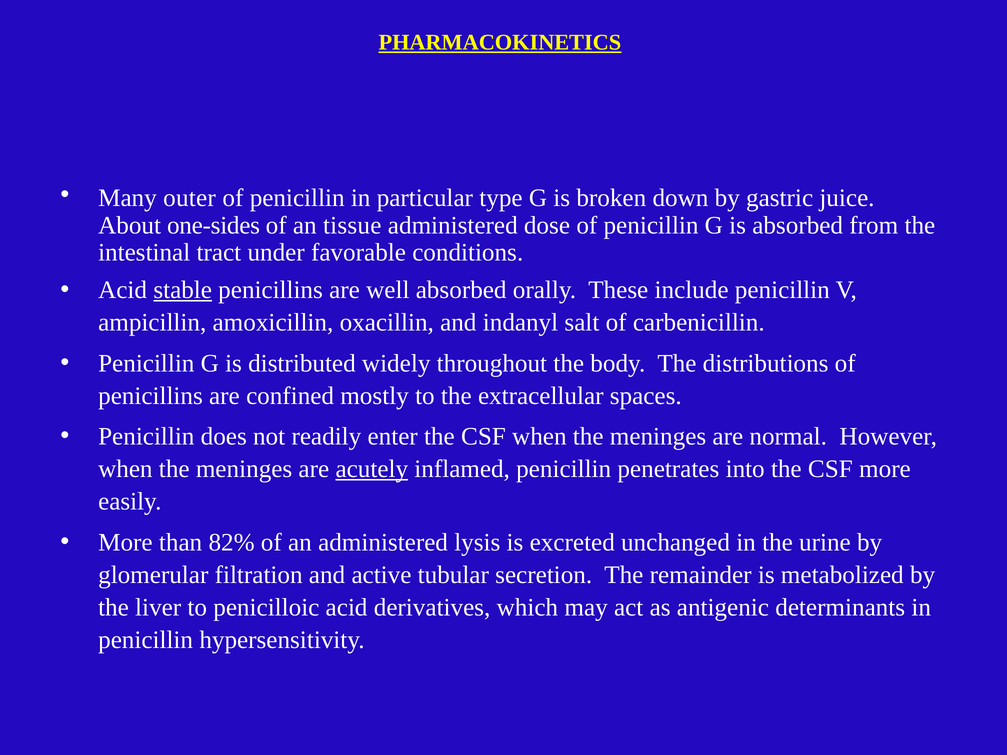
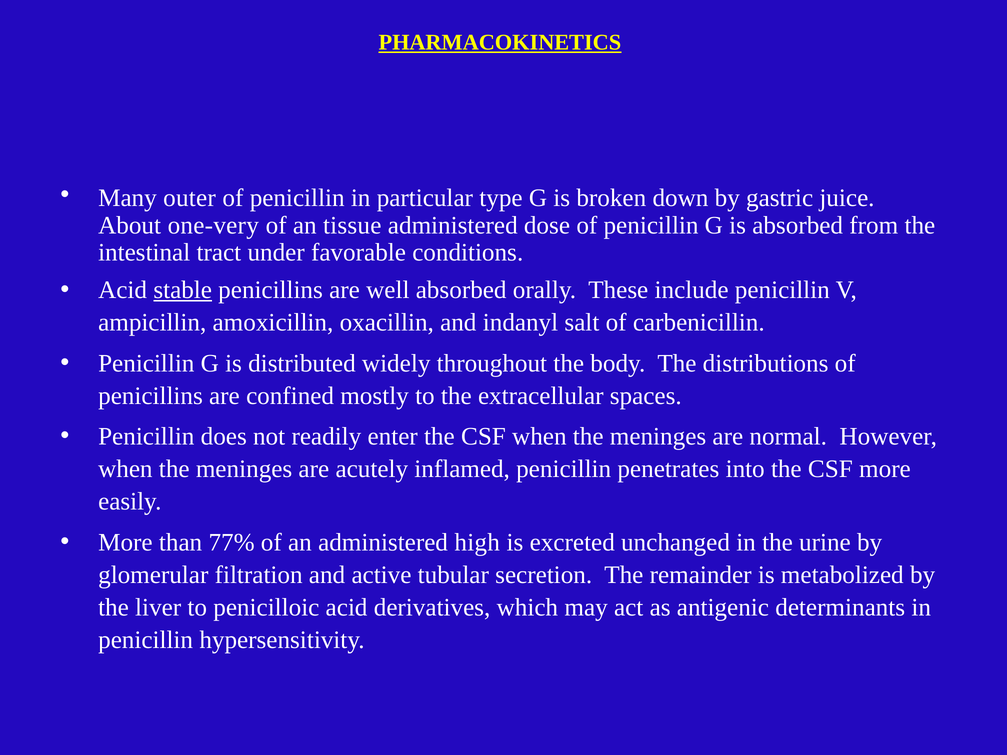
one-sides: one-sides -> one-very
acutely underline: present -> none
82%: 82% -> 77%
lysis: lysis -> high
